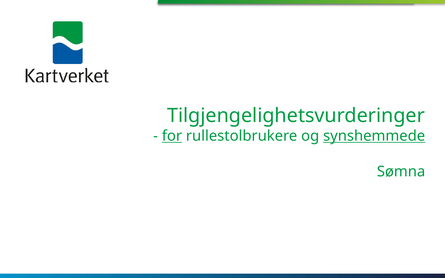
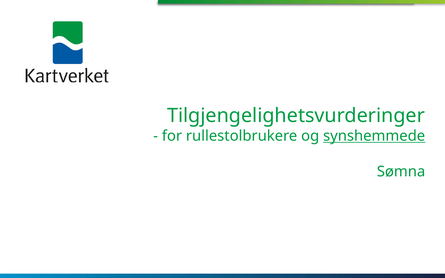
for underline: present -> none
